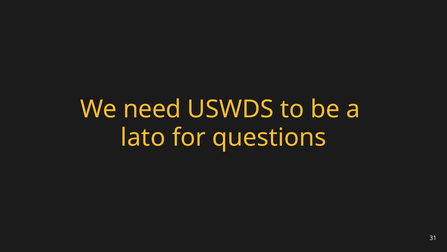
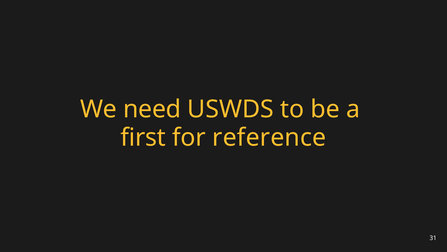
lato: lato -> first
questions: questions -> reference
